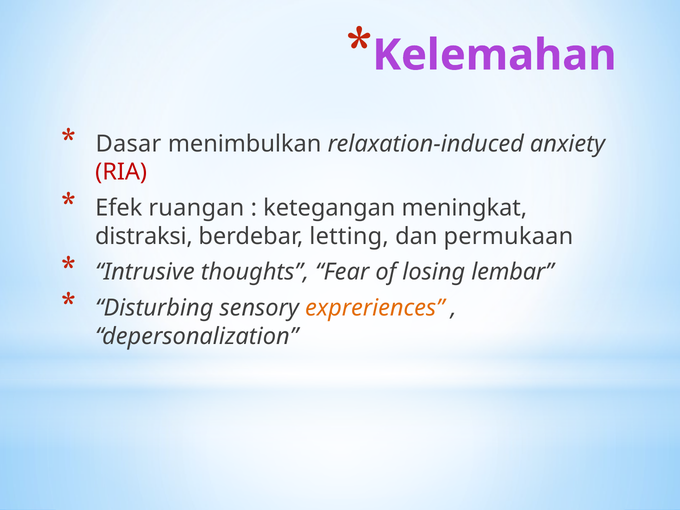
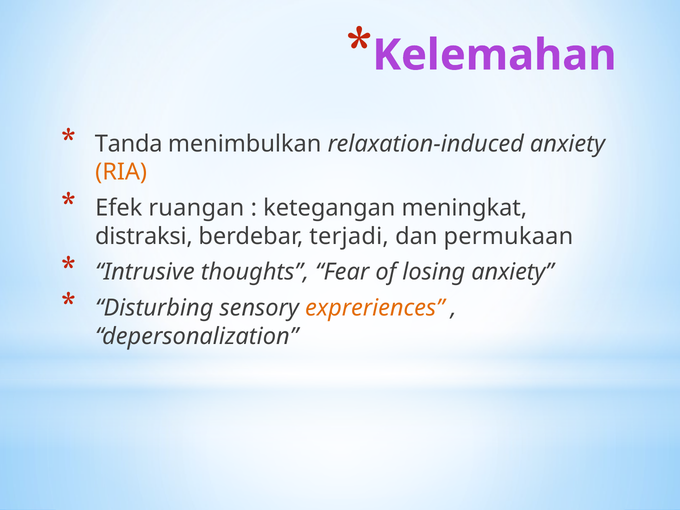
Dasar: Dasar -> Tanda
RIA colour: red -> orange
letting: letting -> terjadi
losing lembar: lembar -> anxiety
